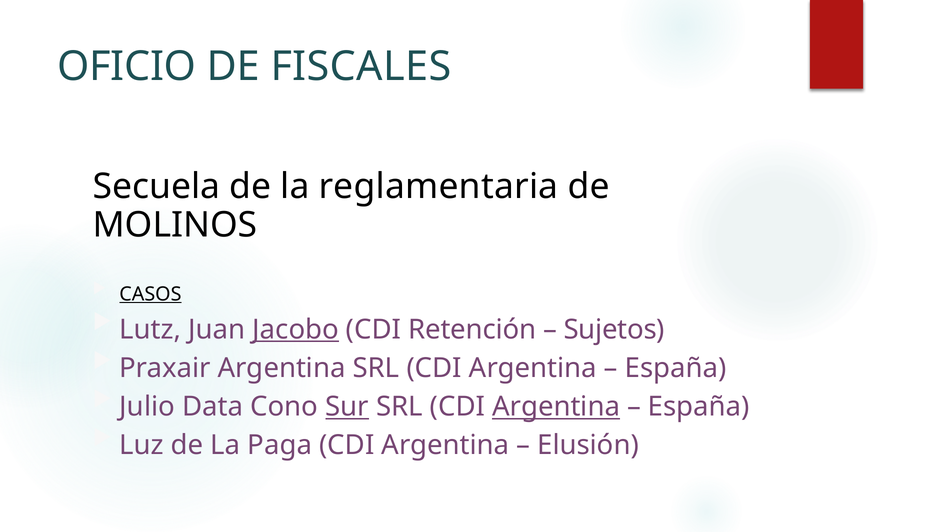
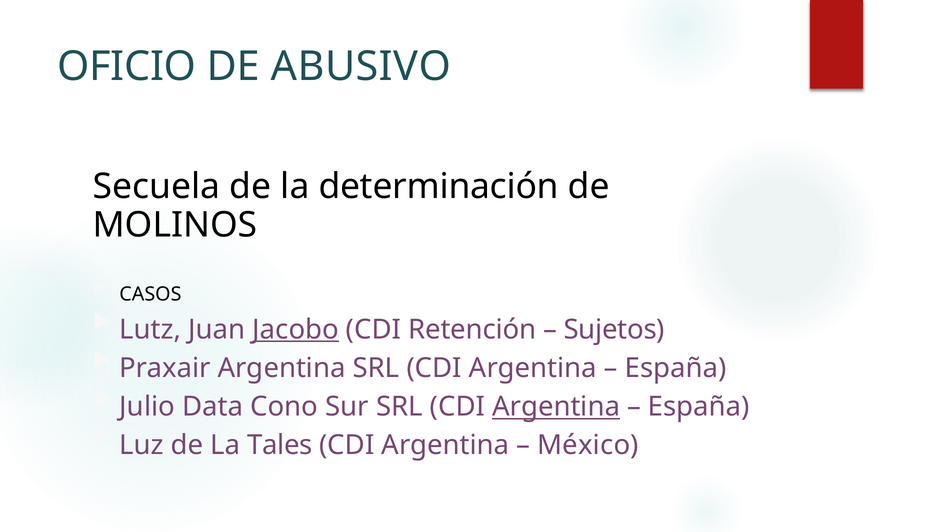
FISCALES: FISCALES -> ABUSIVO
reglamentaria: reglamentaria -> determinación
CASOS underline: present -> none
Sur underline: present -> none
Paga: Paga -> Tales
Elusión: Elusión -> México
